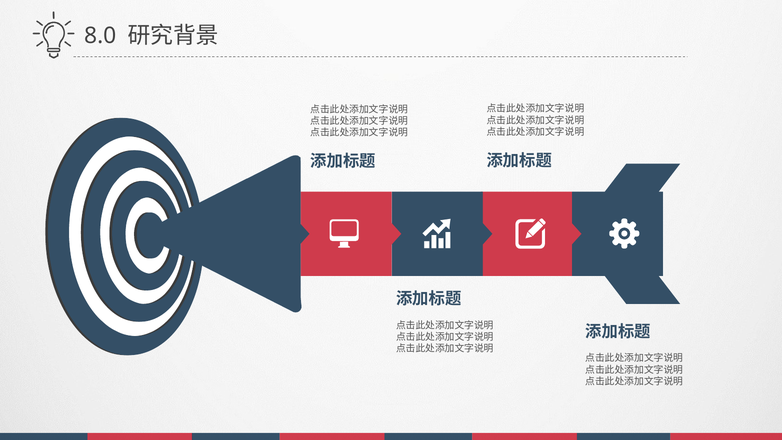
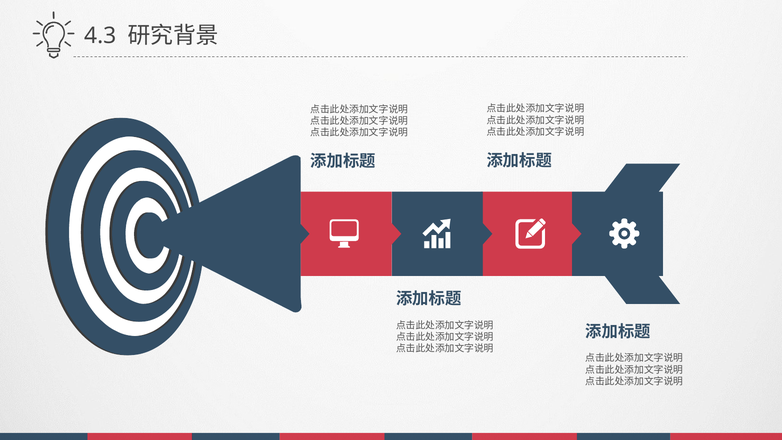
8.0: 8.0 -> 4.3
